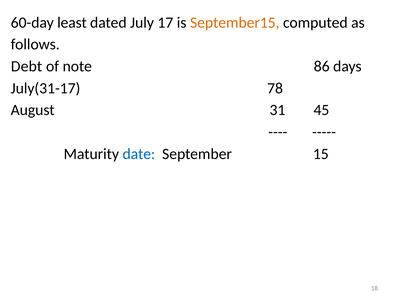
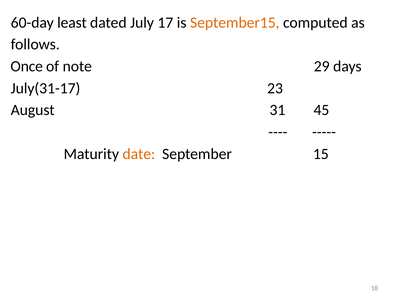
Debt: Debt -> Once
86: 86 -> 29
78: 78 -> 23
date colour: blue -> orange
